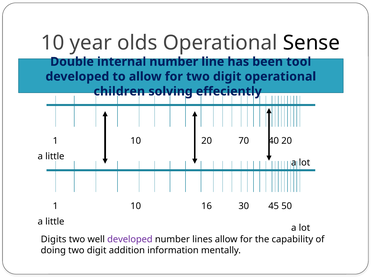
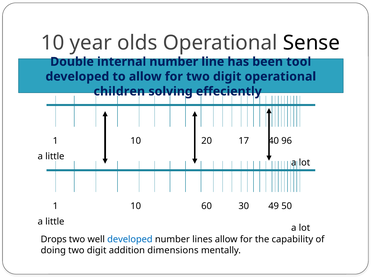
70: 70 -> 17
20 at (287, 141): 20 -> 96
16: 16 -> 60
45: 45 -> 49
Digits: Digits -> Drops
developed at (130, 240) colour: purple -> blue
information: information -> dimensions
